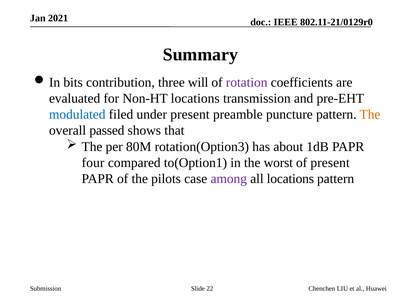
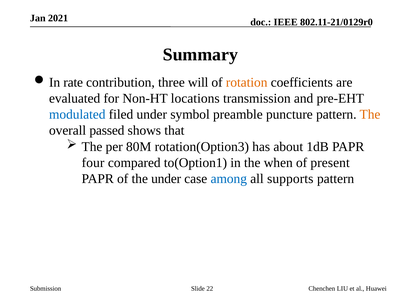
bits: bits -> rate
rotation colour: purple -> orange
under present: present -> symbol
worst: worst -> when
the pilots: pilots -> under
among colour: purple -> blue
all locations: locations -> supports
